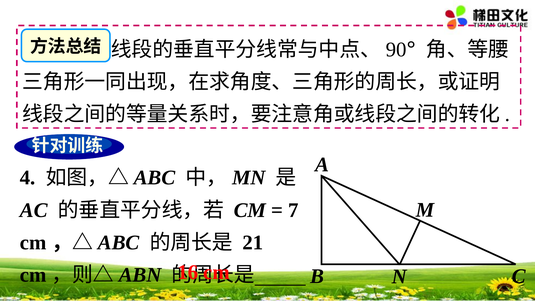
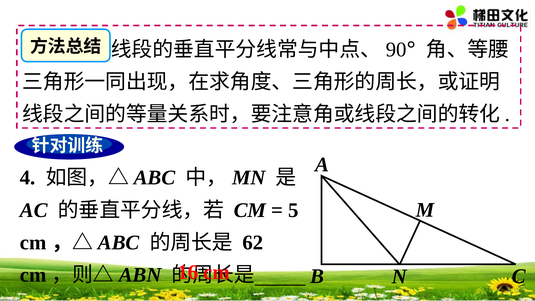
7: 7 -> 5
21: 21 -> 62
